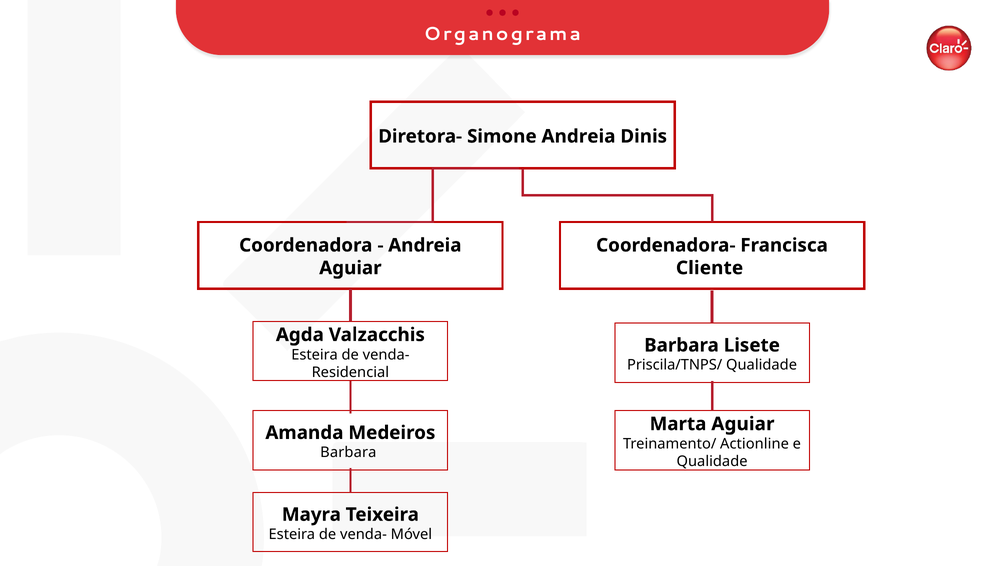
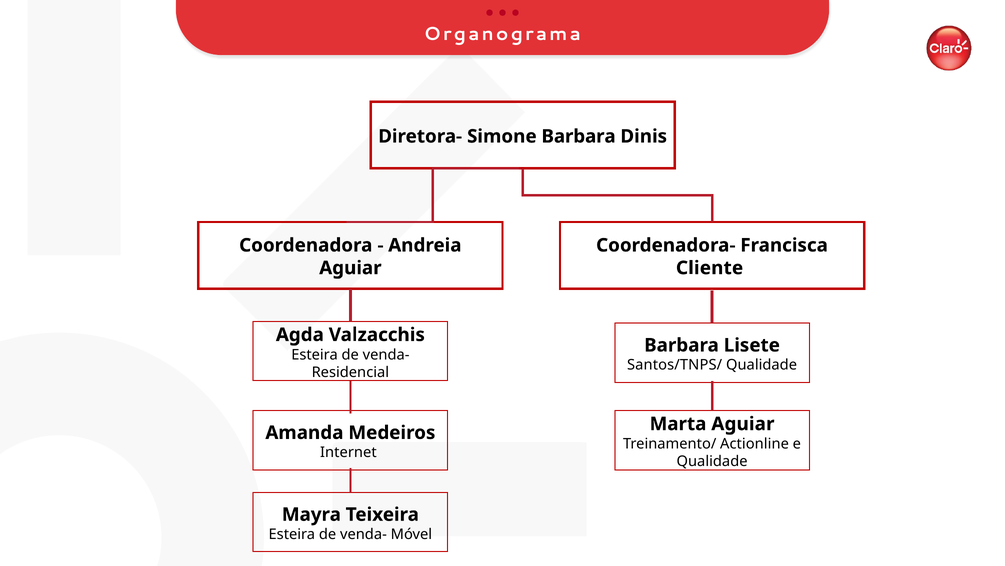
Simone Andreia: Andreia -> Barbara
Priscila/TNPS/: Priscila/TNPS/ -> Santos/TNPS/
Barbara at (348, 452): Barbara -> Internet
